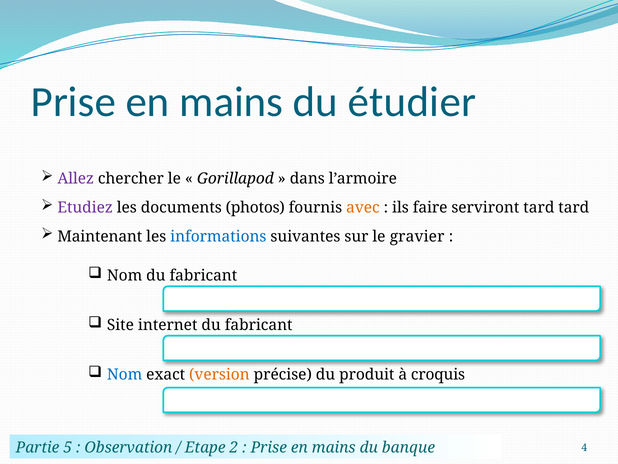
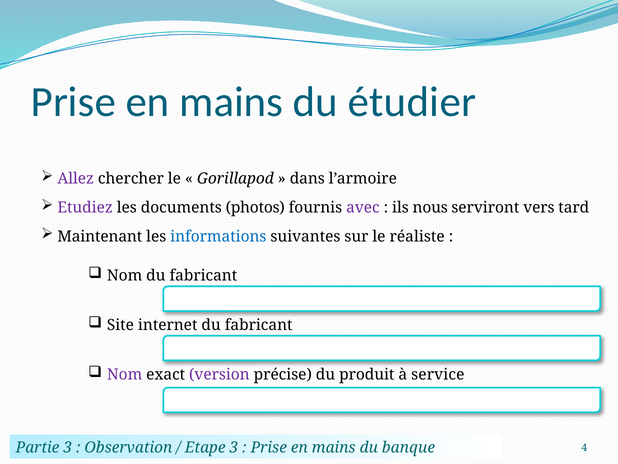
avec colour: orange -> purple
faire: faire -> nous
serviront tard: tard -> vers
gravier: gravier -> réaliste
Nom at (125, 374) colour: blue -> purple
version colour: orange -> purple
croquis: croquis -> service
Partie 5: 5 -> 3
Etape 2: 2 -> 3
